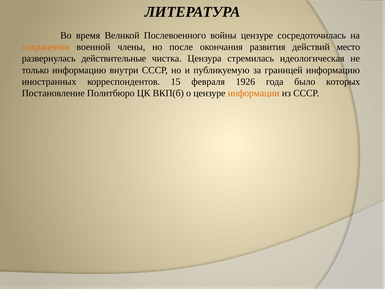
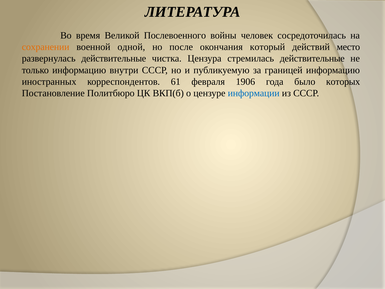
войны цензуре: цензуре -> человек
члены: члены -> одной
развития: развития -> который
стремилась идеологическая: идеологическая -> действительные
15: 15 -> 61
1926: 1926 -> 1906
информации colour: orange -> blue
